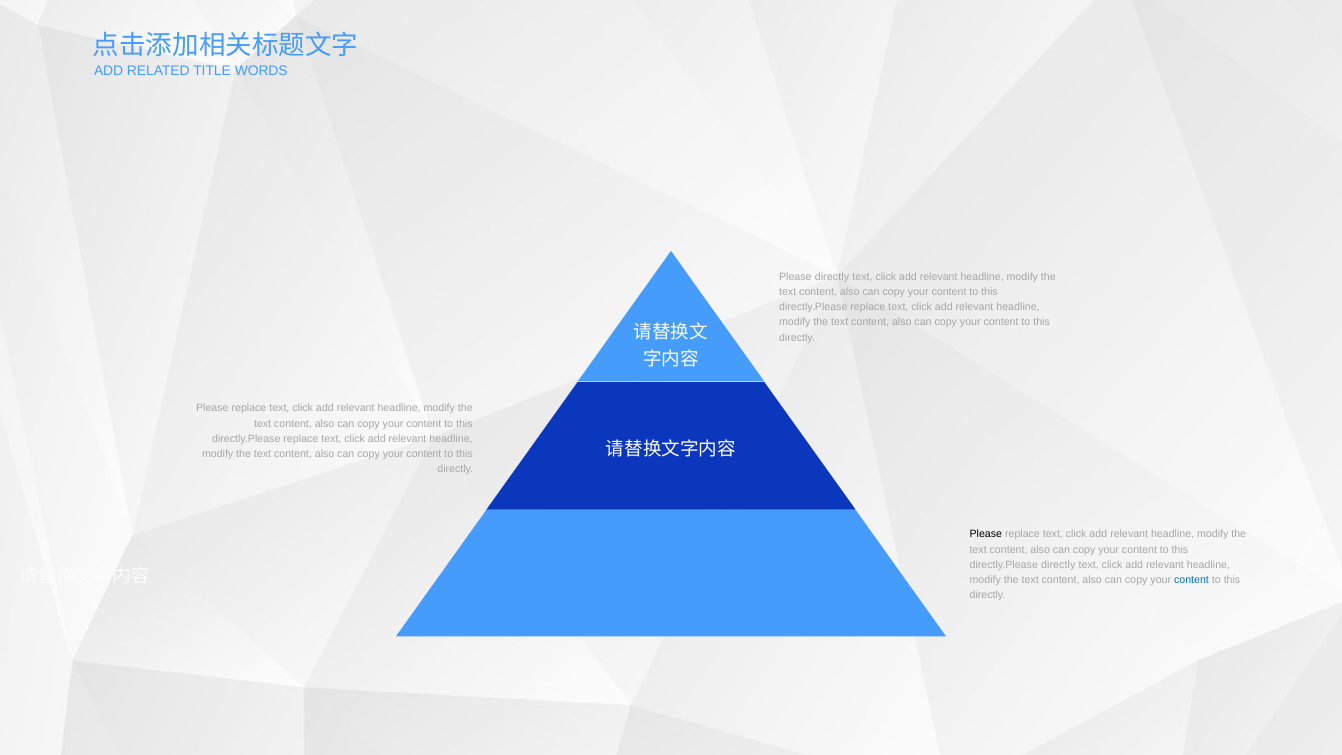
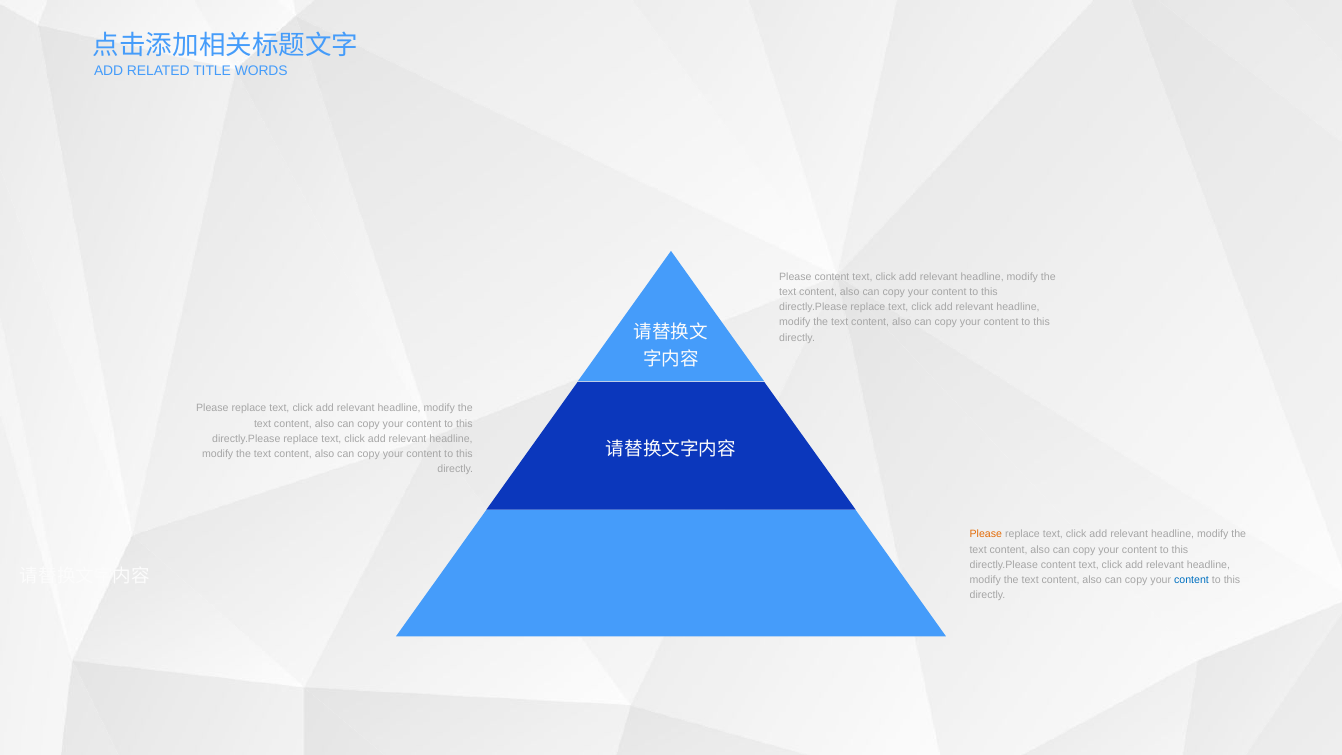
Please directly: directly -> content
Please at (986, 534) colour: black -> orange
directly.Please directly: directly -> content
